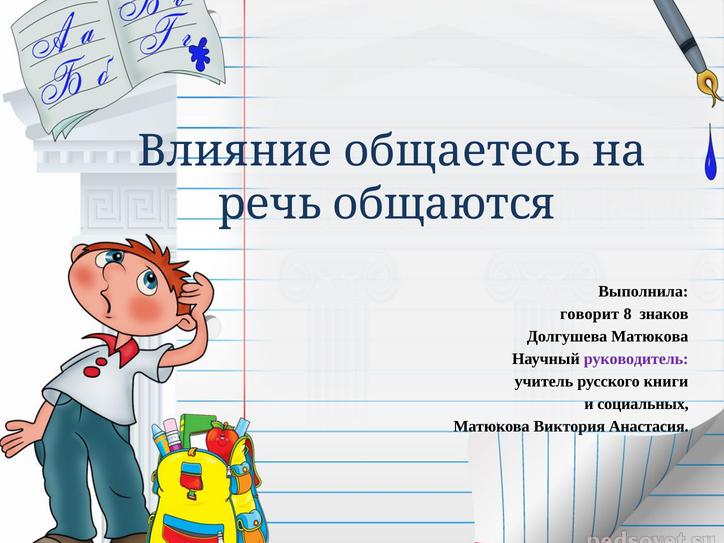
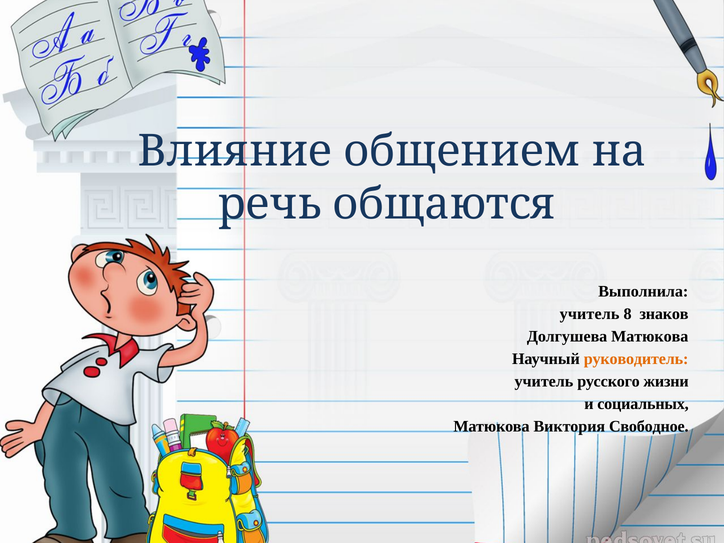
общаетесь: общаетесь -> общением
говорит at (590, 314): говорит -> учитель
руководитель colour: purple -> orange
книги: книги -> жизни
Анастасия: Анастасия -> Свободное
